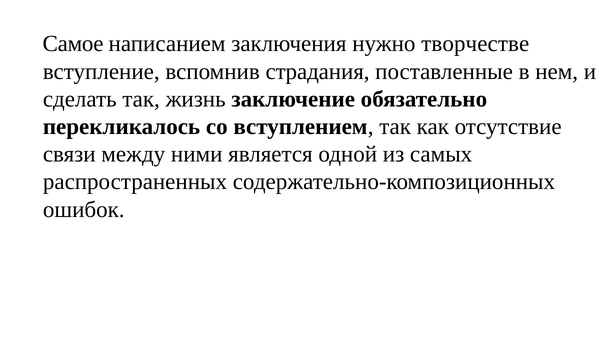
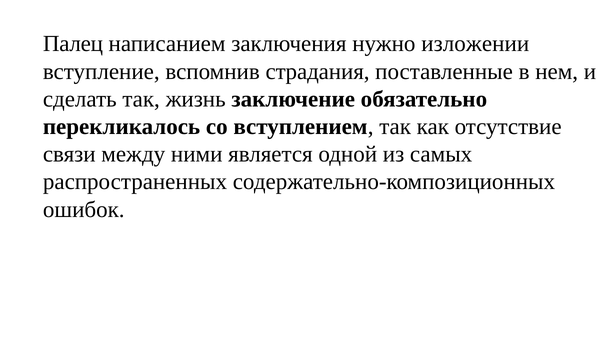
Самое: Самое -> Палец
творчестве: творчестве -> изложении
